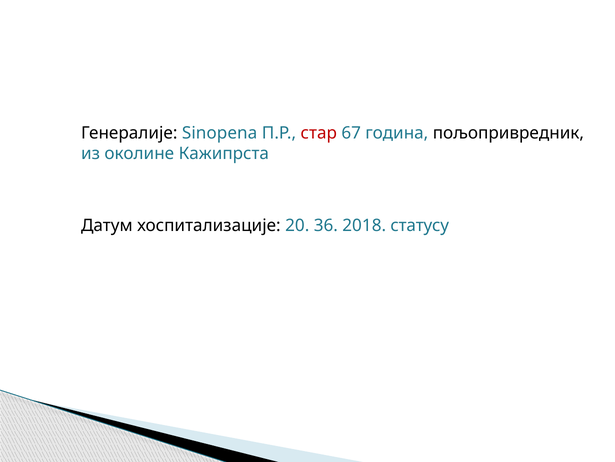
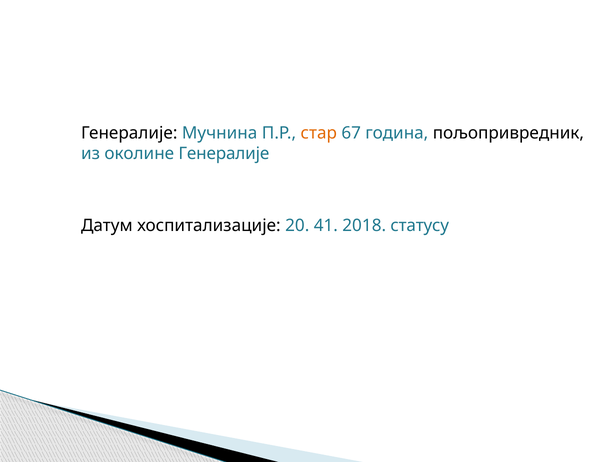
Sinopena: Sinopena -> Мучнина
стар colour: red -> orange
околине Кажипрста: Кажипрста -> Генералије
36: 36 -> 41
